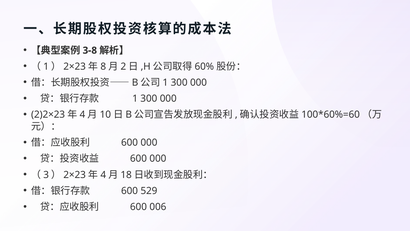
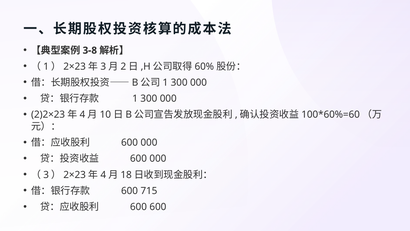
8 at (103, 66): 8 -> 3
529: 529 -> 715
600 006: 006 -> 600
